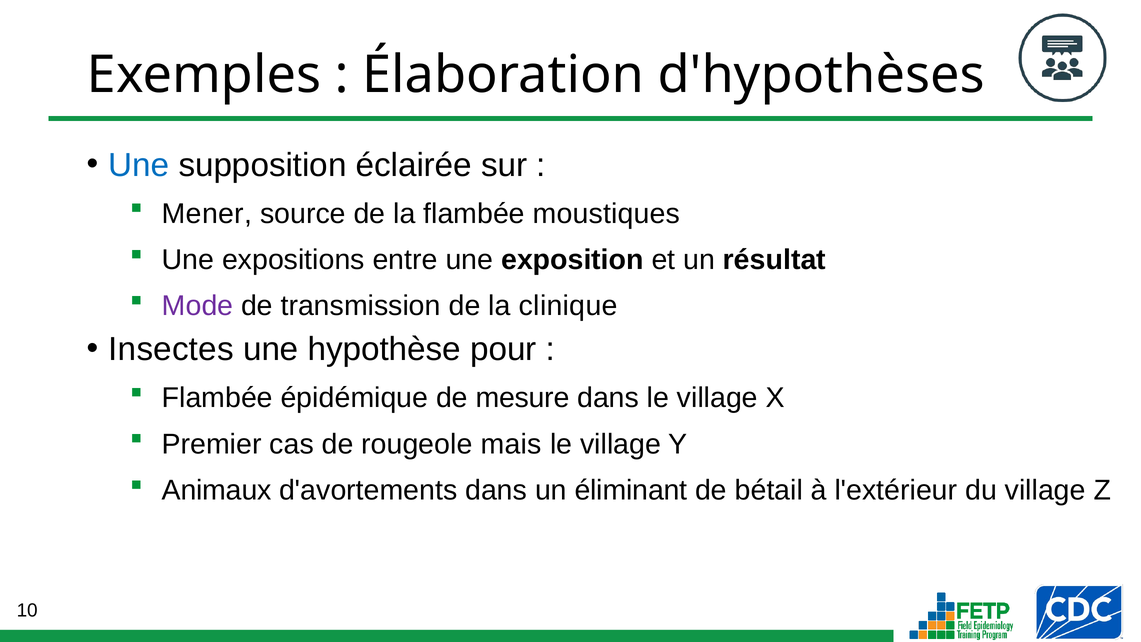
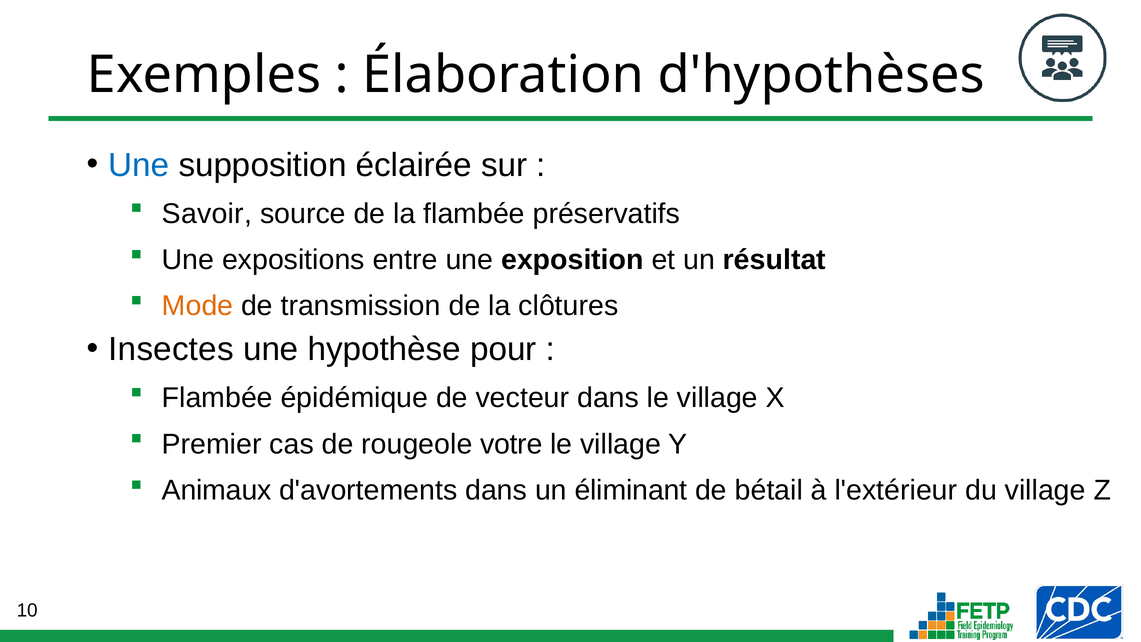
Mener: Mener -> Savoir
moustiques: moustiques -> préservatifs
Mode colour: purple -> orange
clinique: clinique -> clôtures
mesure: mesure -> vecteur
mais: mais -> votre
